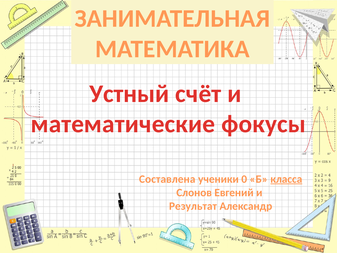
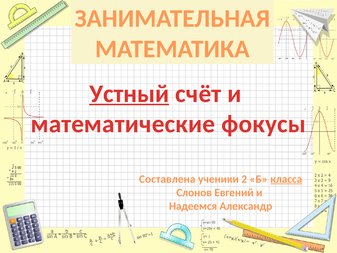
Устный underline: none -> present
0: 0 -> 2
Результат: Результат -> Надеемся
